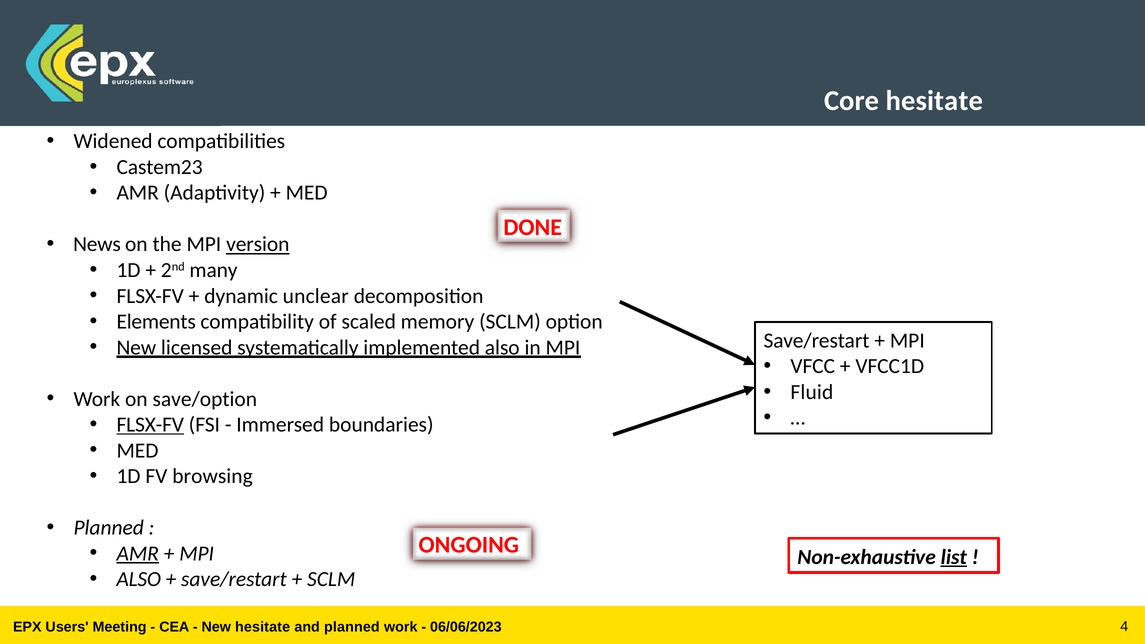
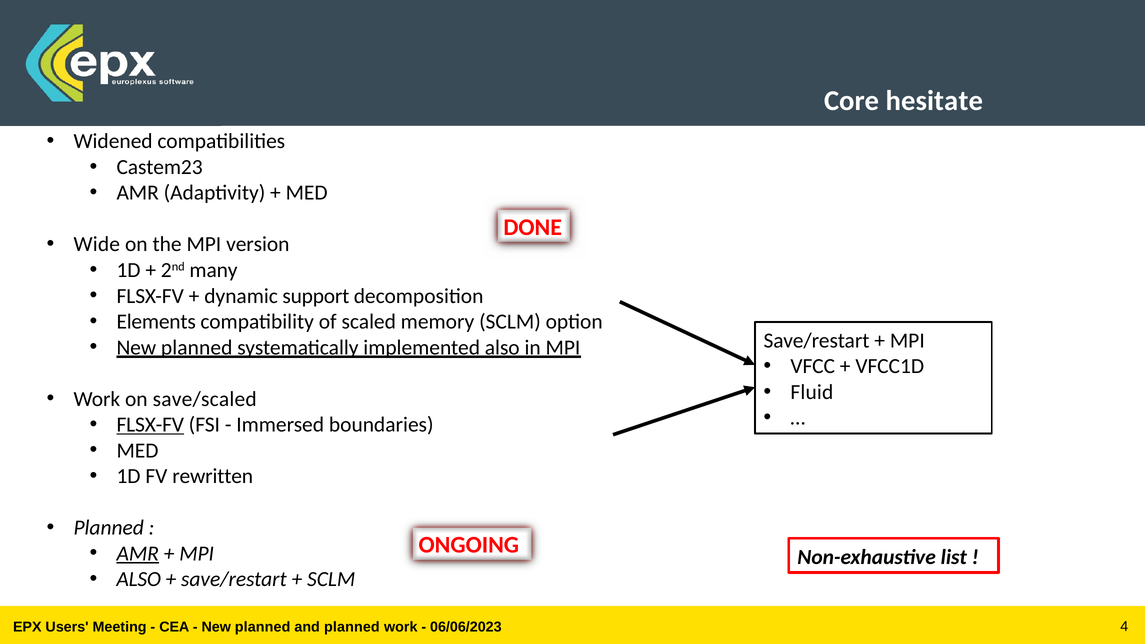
News: News -> Wide
version underline: present -> none
unclear: unclear -> support
licensed at (197, 347): licensed -> planned
save/option: save/option -> save/scaled
browsing: browsing -> rewritten
list underline: present -> none
hesitate at (263, 627): hesitate -> planned
